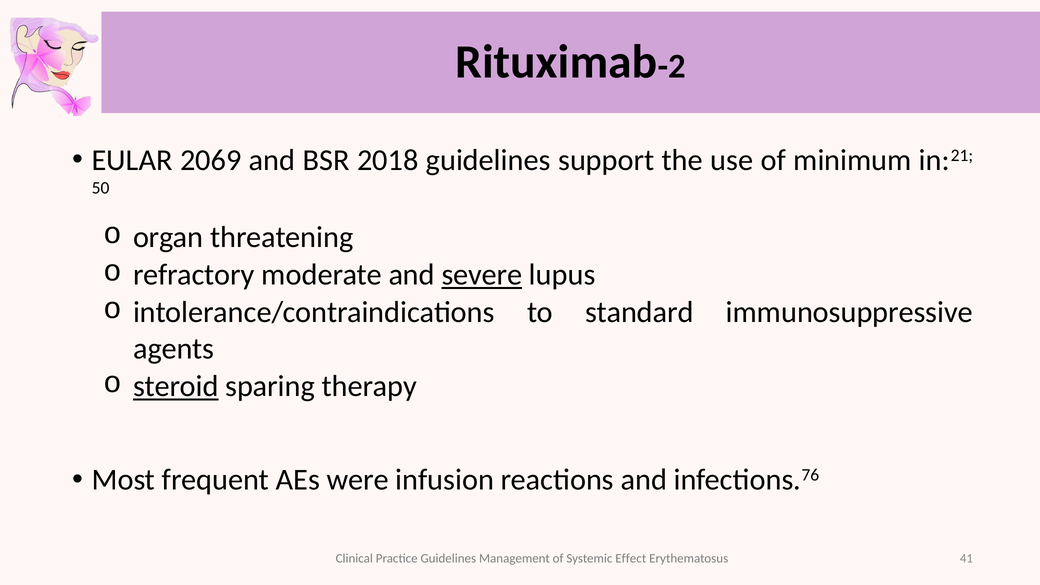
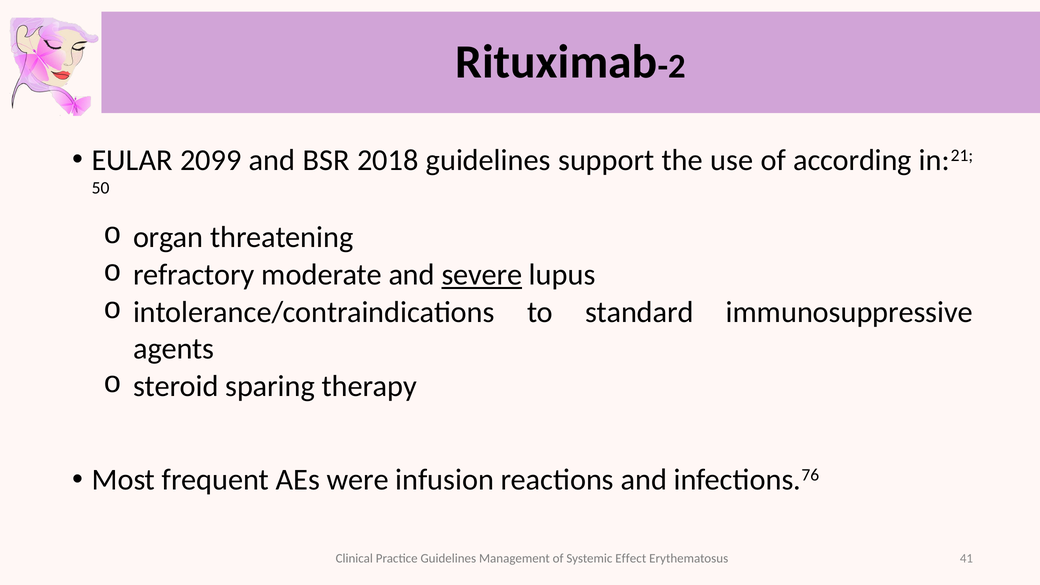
2069: 2069 -> 2099
minimum: minimum -> according
steroid underline: present -> none
